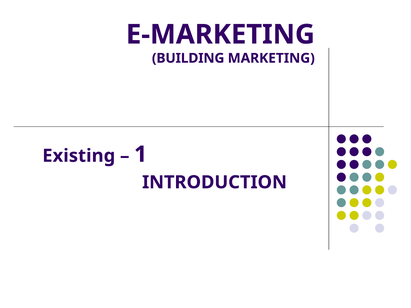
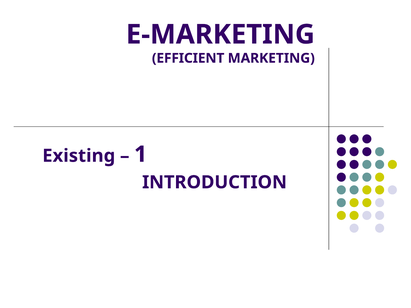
BUILDING: BUILDING -> EFFICIENT
